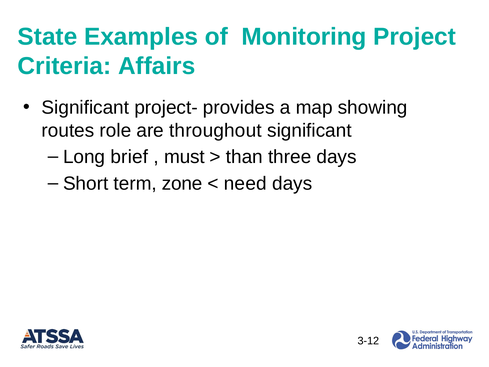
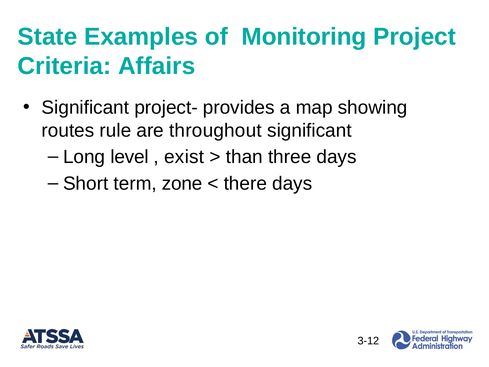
role: role -> rule
brief: brief -> level
must: must -> exist
need: need -> there
